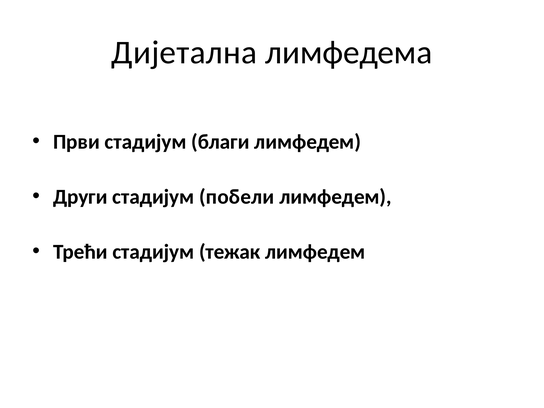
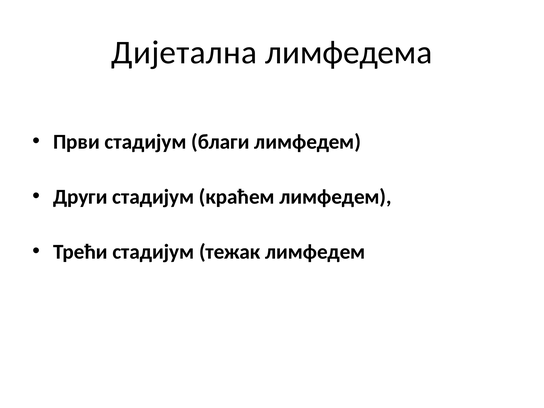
побели: побели -> краћем
